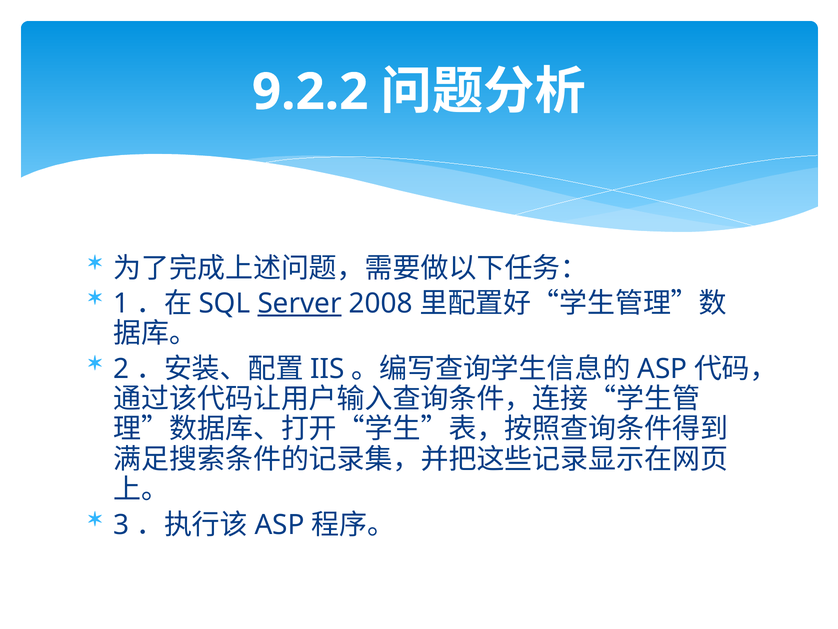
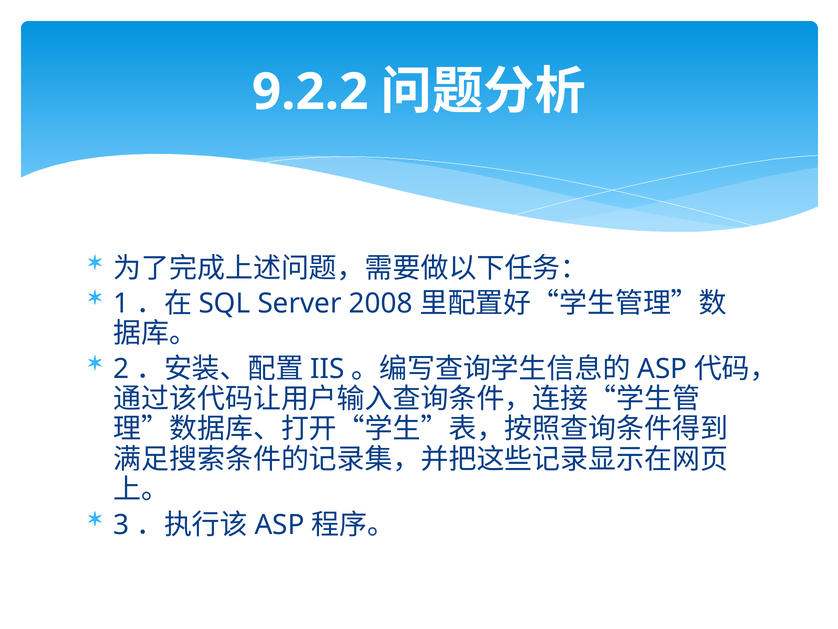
Server underline: present -> none
